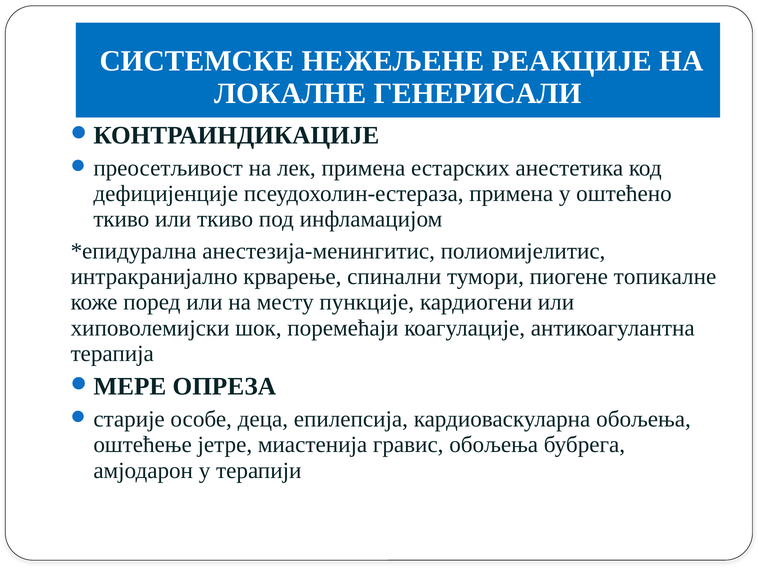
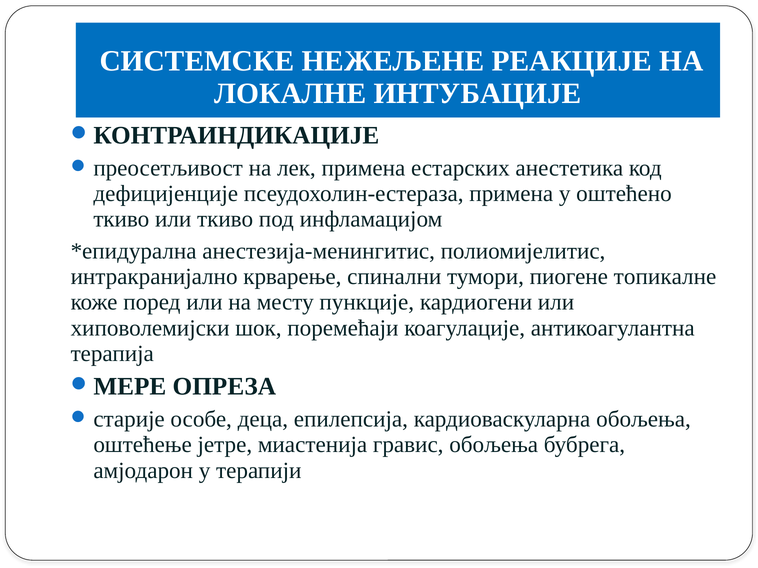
ГЕНЕРИСАЛИ: ГЕНЕРИСАЛИ -> ИНТУБАЦИЈЕ
